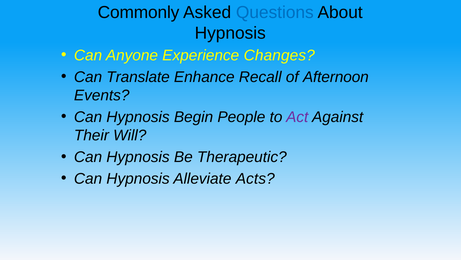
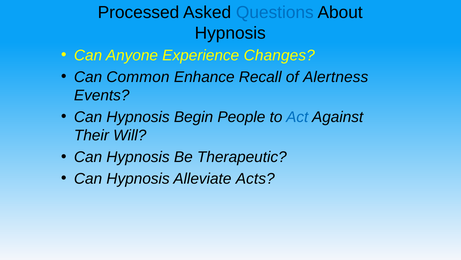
Commonly: Commonly -> Processed
Translate: Translate -> Common
Afternoon: Afternoon -> Alertness
Act colour: purple -> blue
